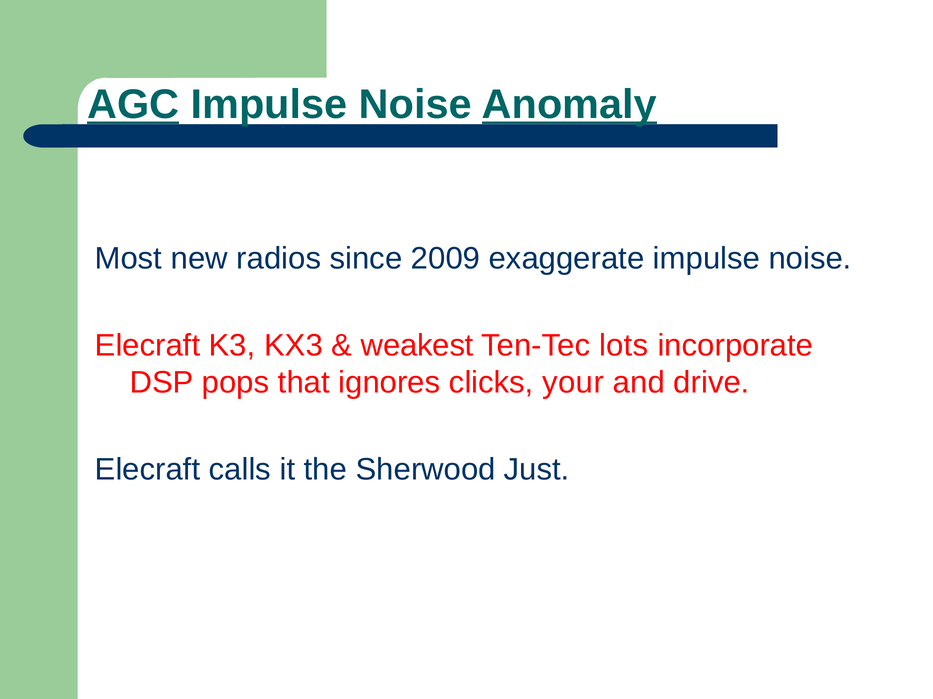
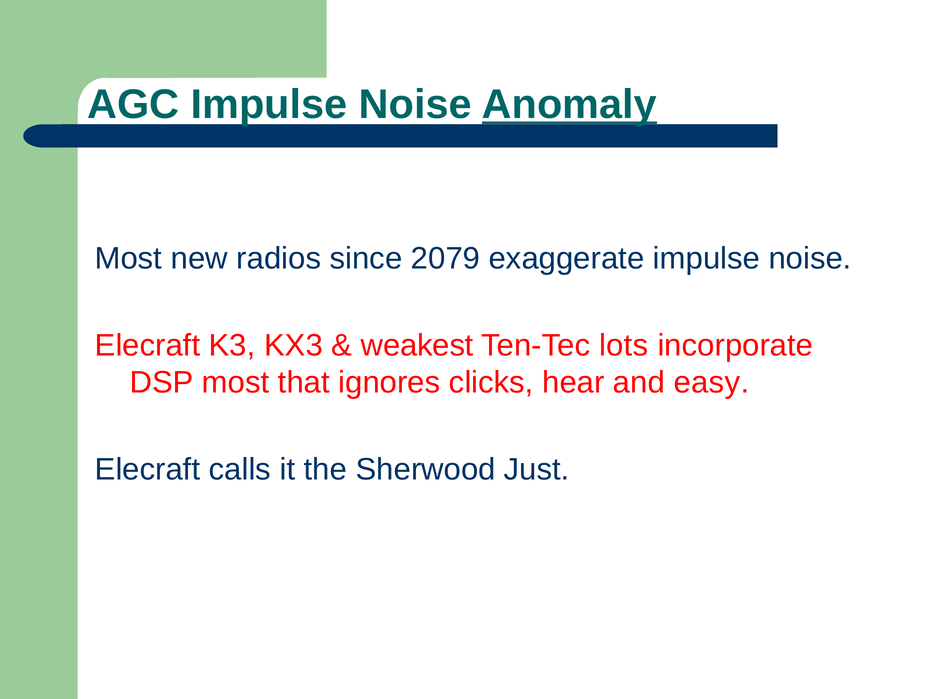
AGC underline: present -> none
2009: 2009 -> 2079
DSP pops: pops -> most
your: your -> hear
drive: drive -> easy
